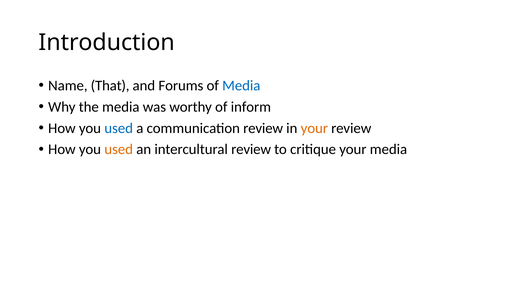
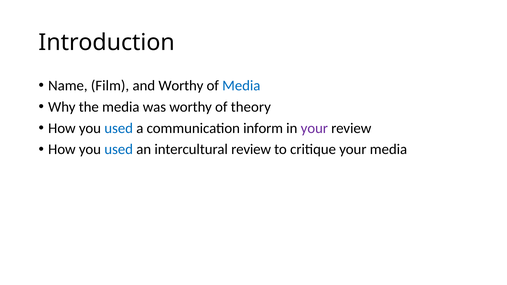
That: That -> Film
and Forums: Forums -> Worthy
inform: inform -> theory
communication review: review -> inform
your at (314, 128) colour: orange -> purple
used at (119, 149) colour: orange -> blue
